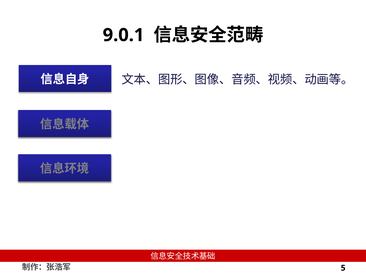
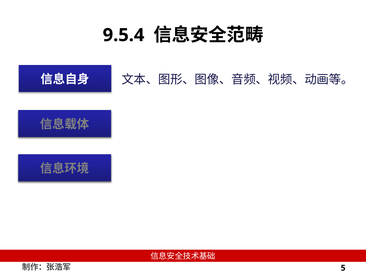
9.0.1: 9.0.1 -> 9.5.4
